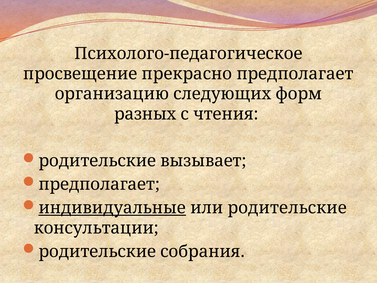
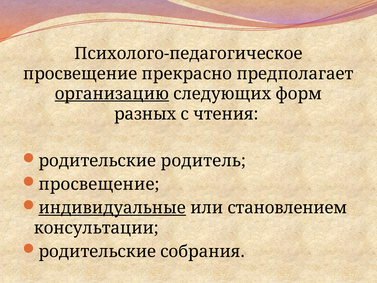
организацию underline: none -> present
вызывает: вызывает -> родитель
предполагает at (99, 184): предполагает -> просвещение
или родительские: родительские -> становлением
